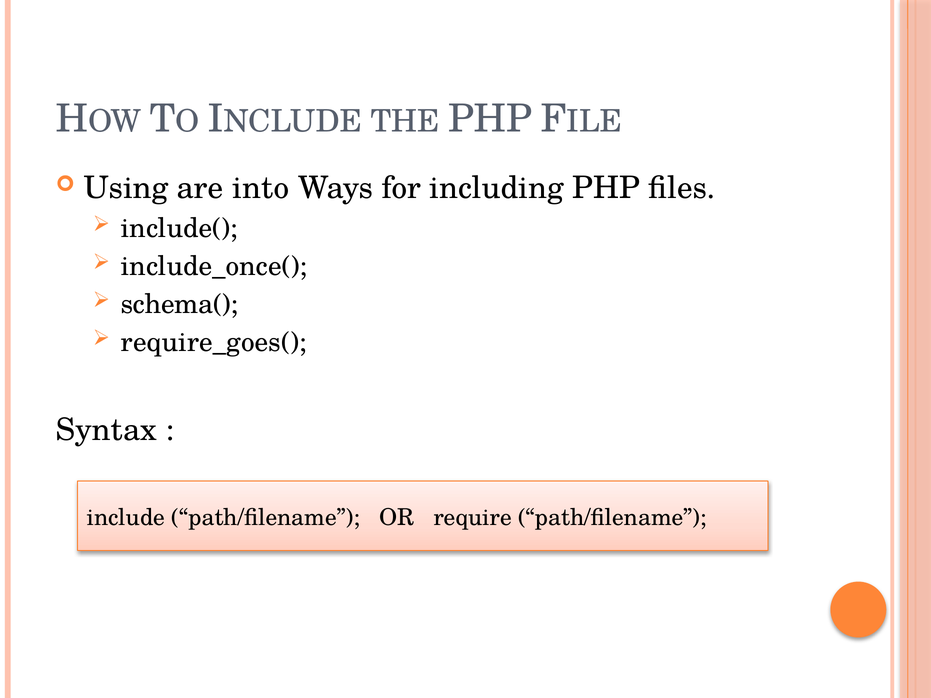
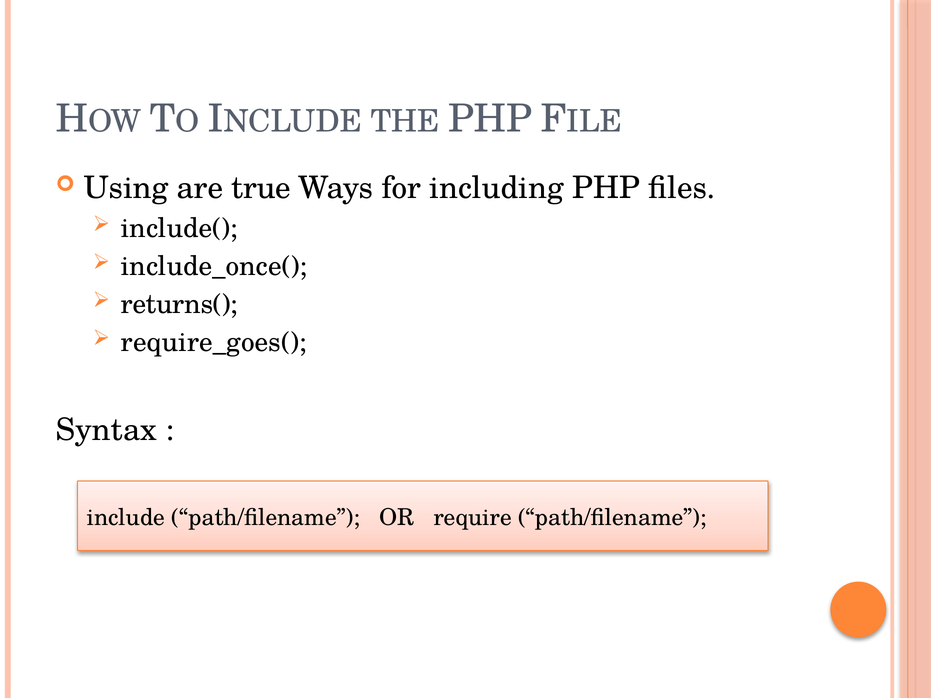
into: into -> true
schema(: schema( -> returns(
